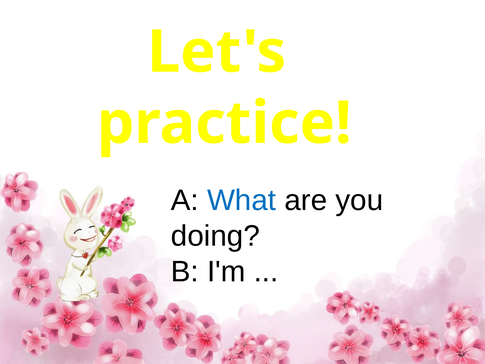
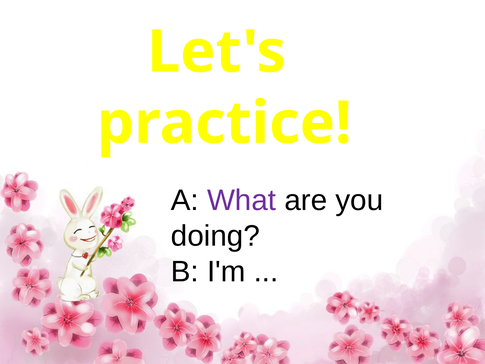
What colour: blue -> purple
